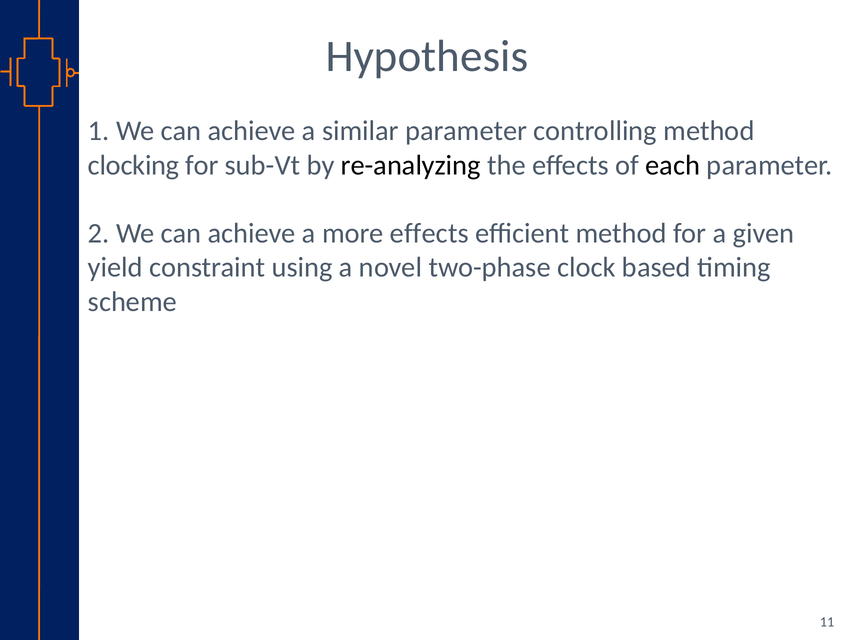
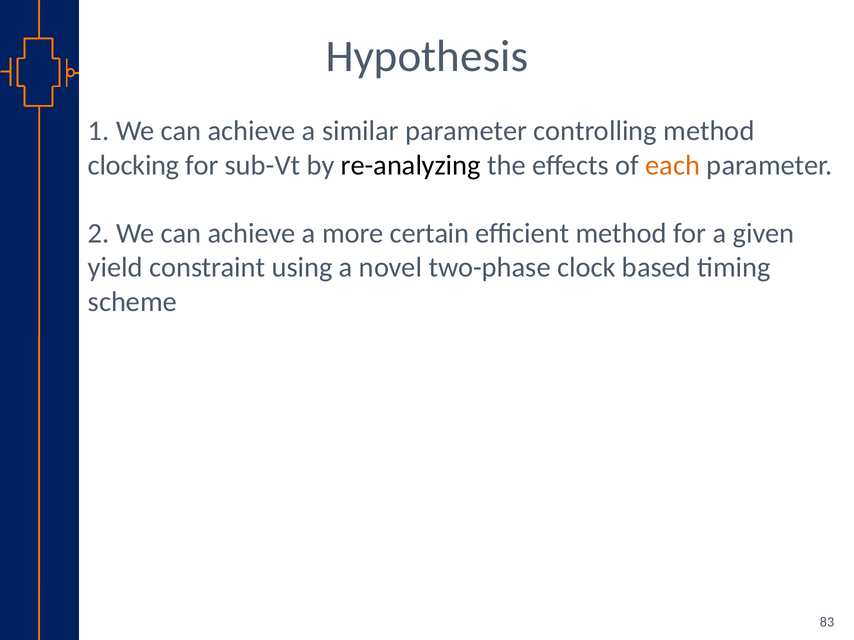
each colour: black -> orange
more effects: effects -> certain
11: 11 -> 83
